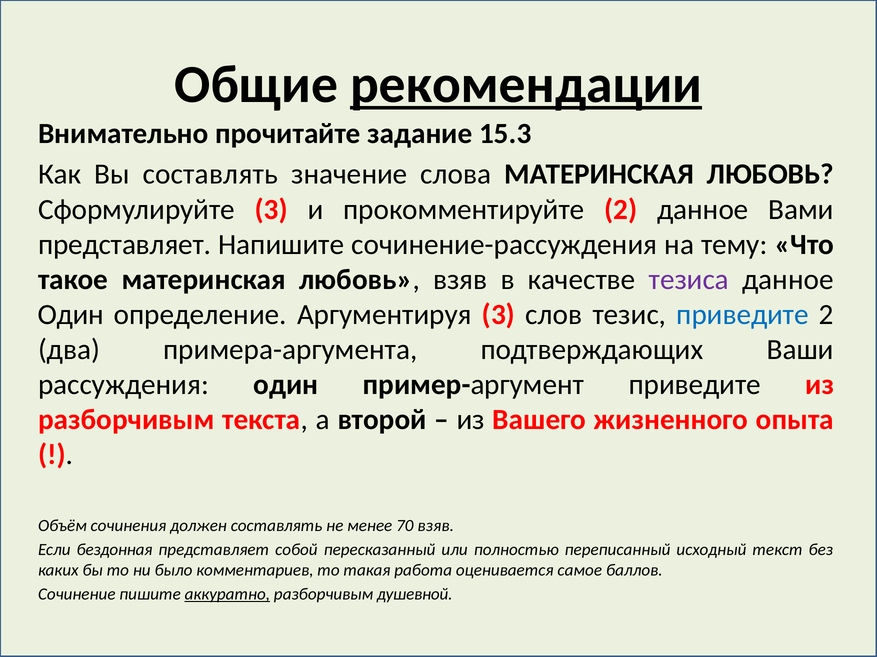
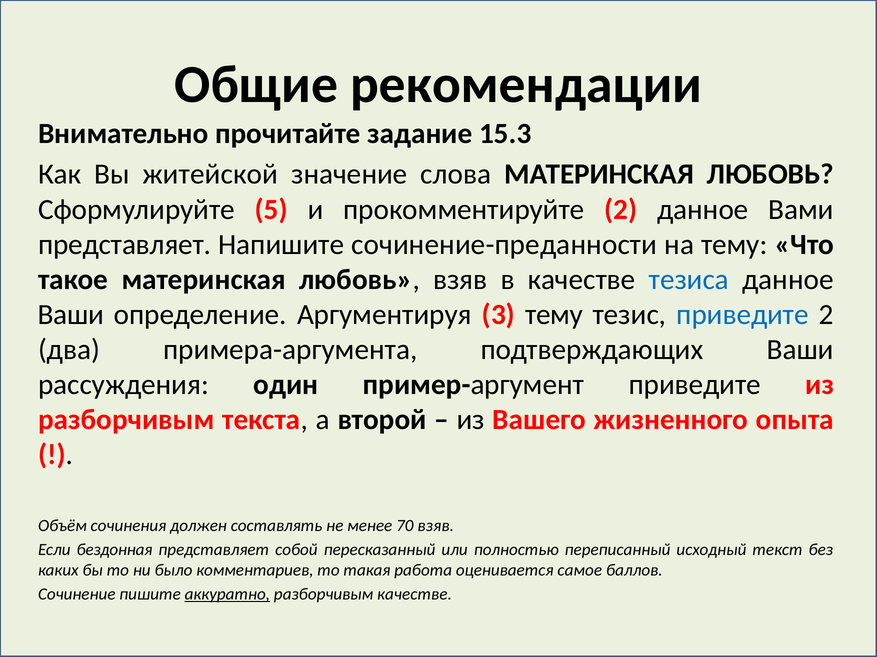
рекомендации underline: present -> none
Вы составлять: составлять -> житейской
Сформулируйте 3: 3 -> 5
сочинение-рассуждения: сочинение-рассуждения -> сочинение-преданности
тезиса colour: purple -> blue
Один at (71, 315): Один -> Ваши
3 слов: слов -> тему
разборчивым душевной: душевной -> качестве
